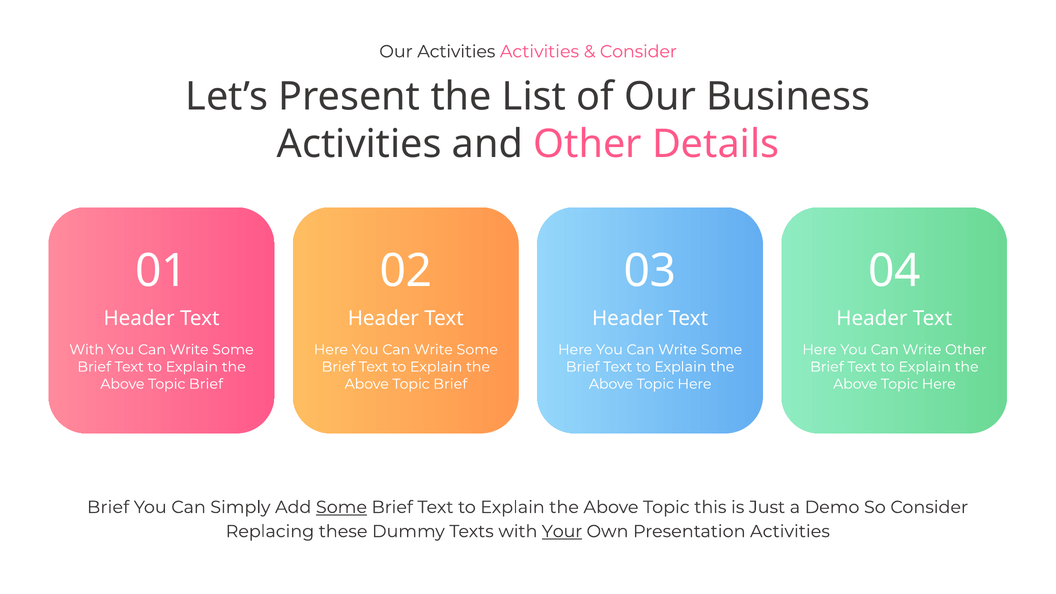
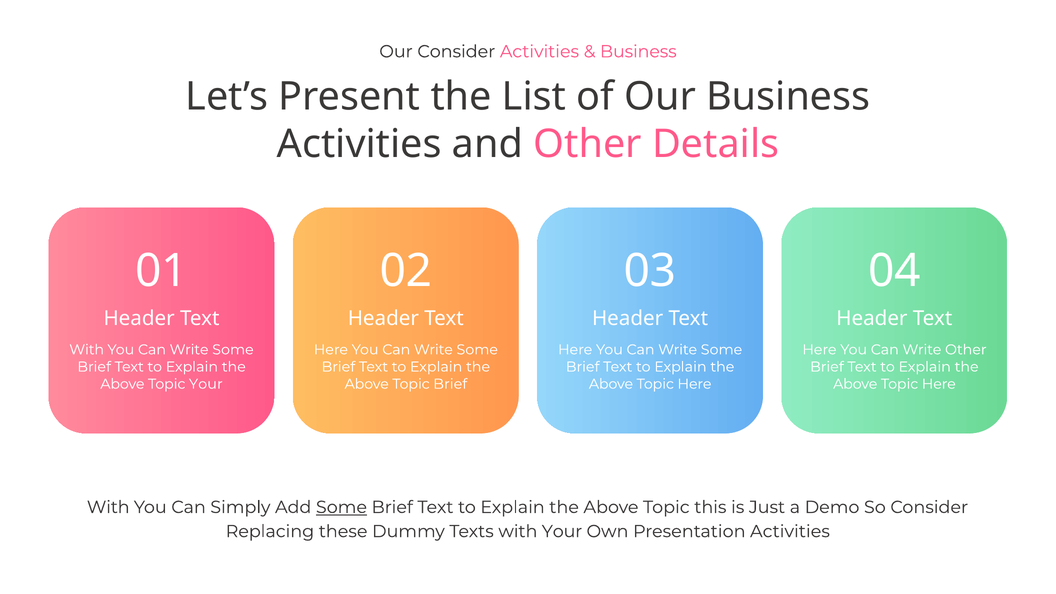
Our Activities: Activities -> Consider
Consider at (638, 52): Consider -> Business
Brief at (206, 384): Brief -> Your
Brief at (108, 507): Brief -> With
Your at (562, 531) underline: present -> none
